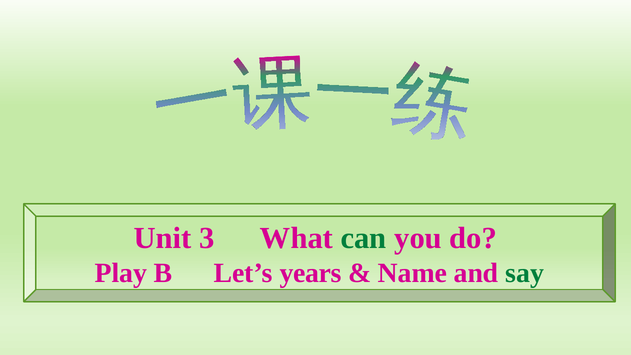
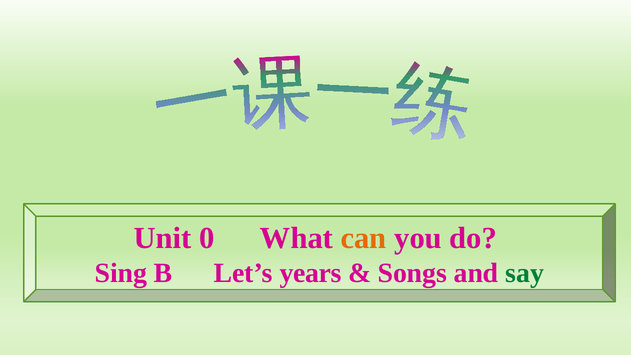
3: 3 -> 0
can colour: green -> orange
Play: Play -> Sing
Name: Name -> Songs
